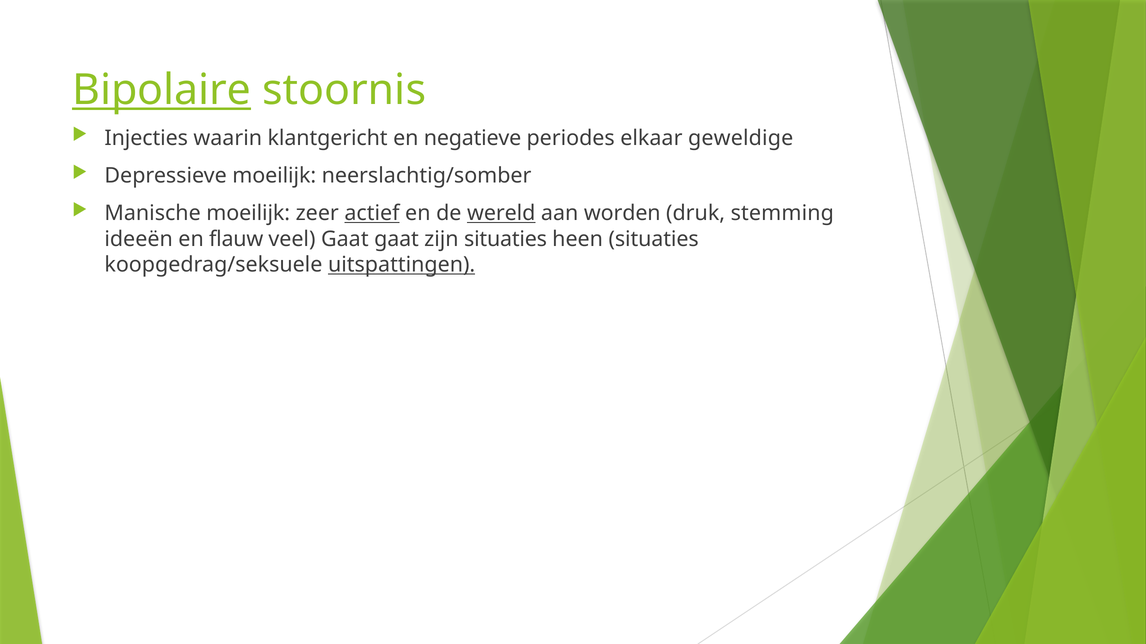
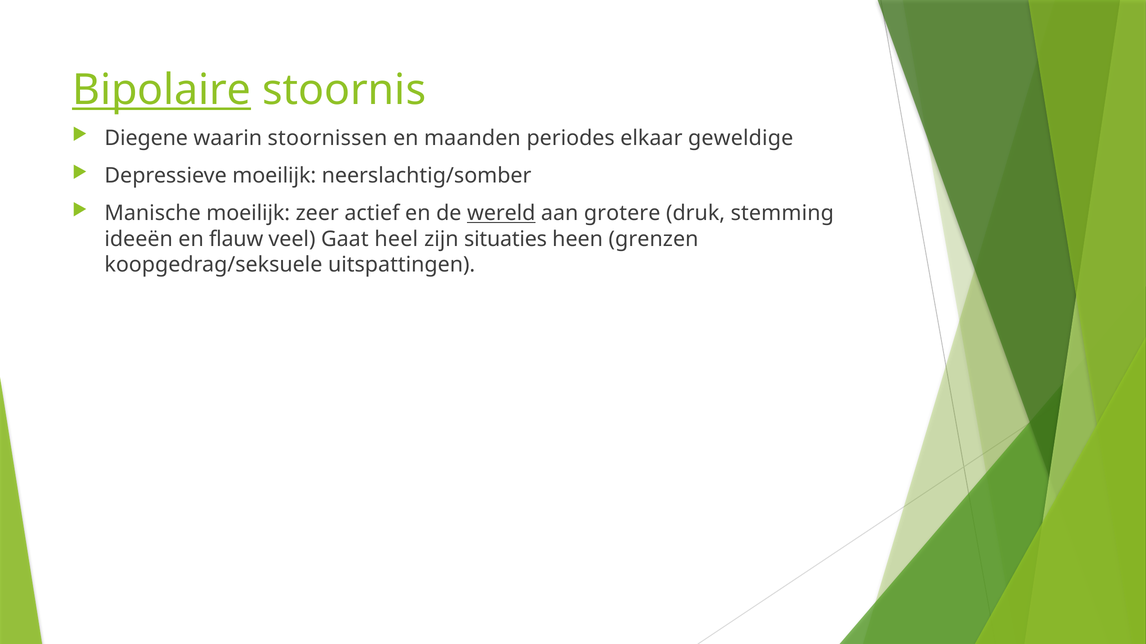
Injecties: Injecties -> Diegene
klantgericht: klantgericht -> stoornissen
negatieve: negatieve -> maanden
actief underline: present -> none
worden: worden -> grotere
Gaat gaat: gaat -> heel
heen situaties: situaties -> grenzen
uitspattingen underline: present -> none
